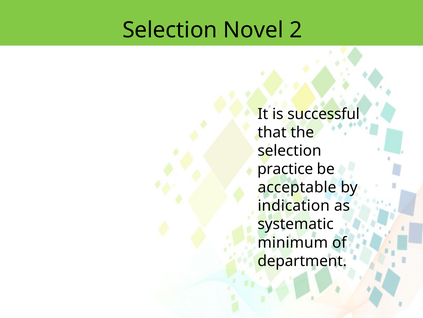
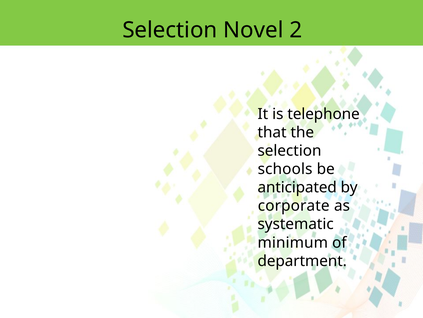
successful: successful -> telephone
practice: practice -> schools
acceptable: acceptable -> anticipated
indication: indication -> corporate
